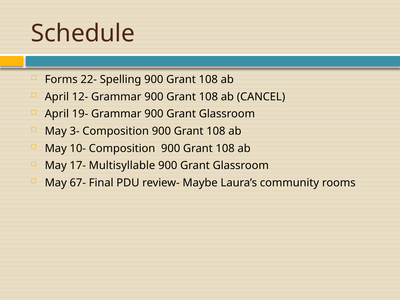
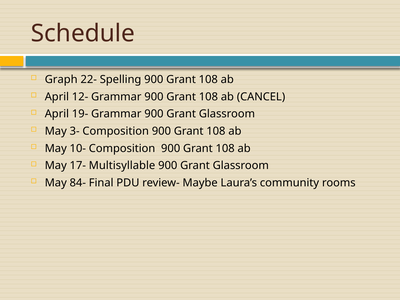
Forms: Forms -> Graph
67-: 67- -> 84-
